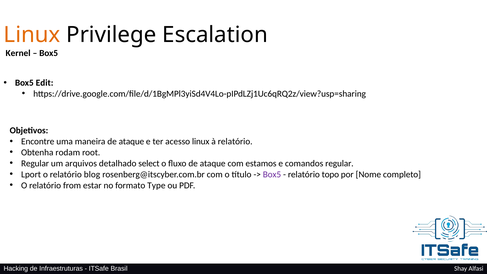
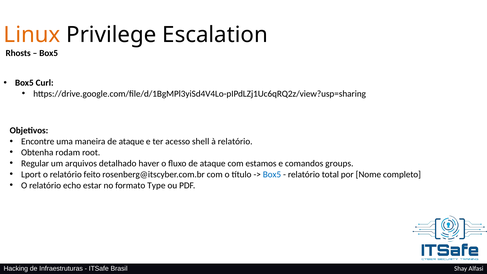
Kernel: Kernel -> Rhosts
Edit: Edit -> Curl
acesso linux: linux -> shell
select: select -> haver
comandos regular: regular -> groups
blog: blog -> feito
Box5 at (272, 174) colour: purple -> blue
topo: topo -> total
from: from -> echo
